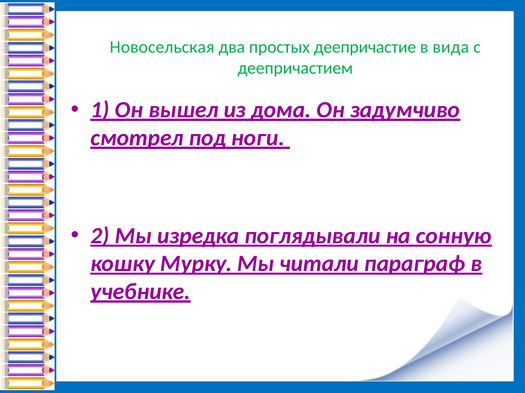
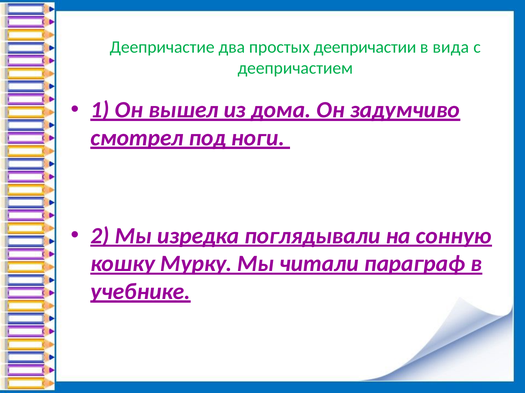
Новосельская: Новосельская -> Деепричастие
деепричастие: деепричастие -> деепричастии
